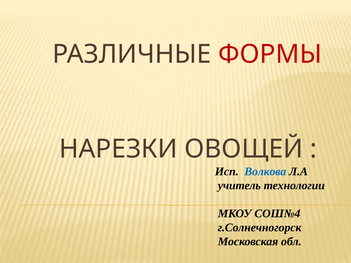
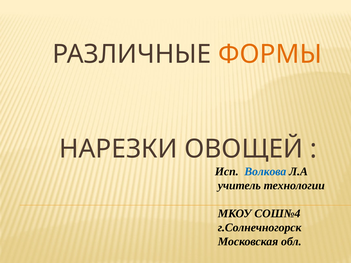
ФОРМЫ colour: red -> orange
